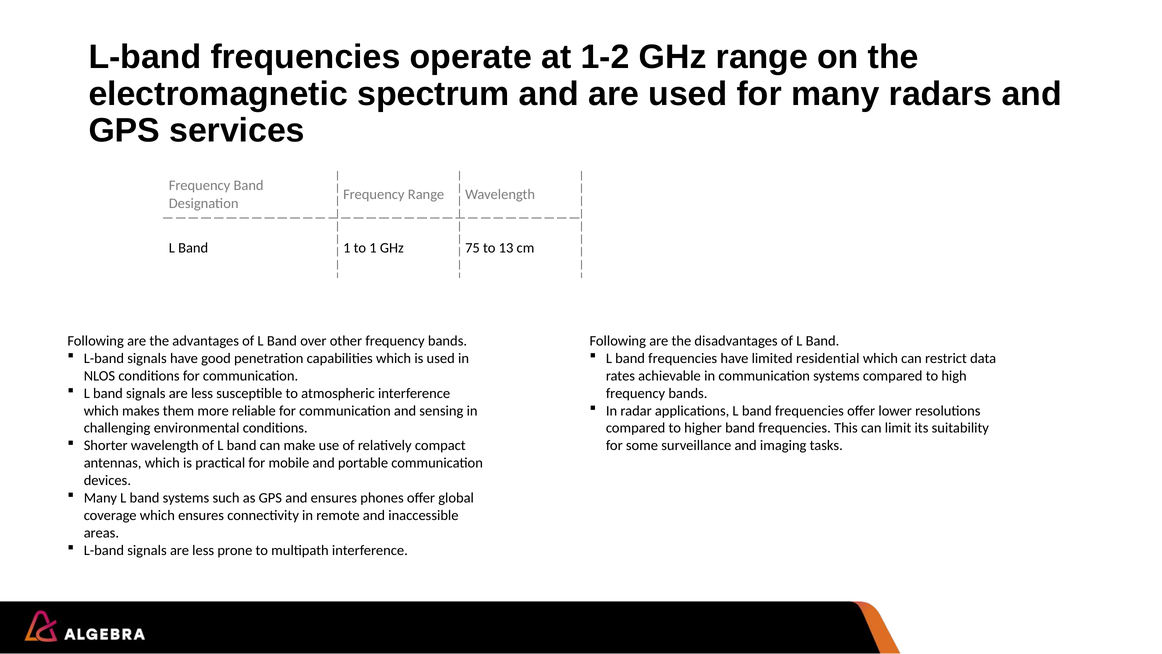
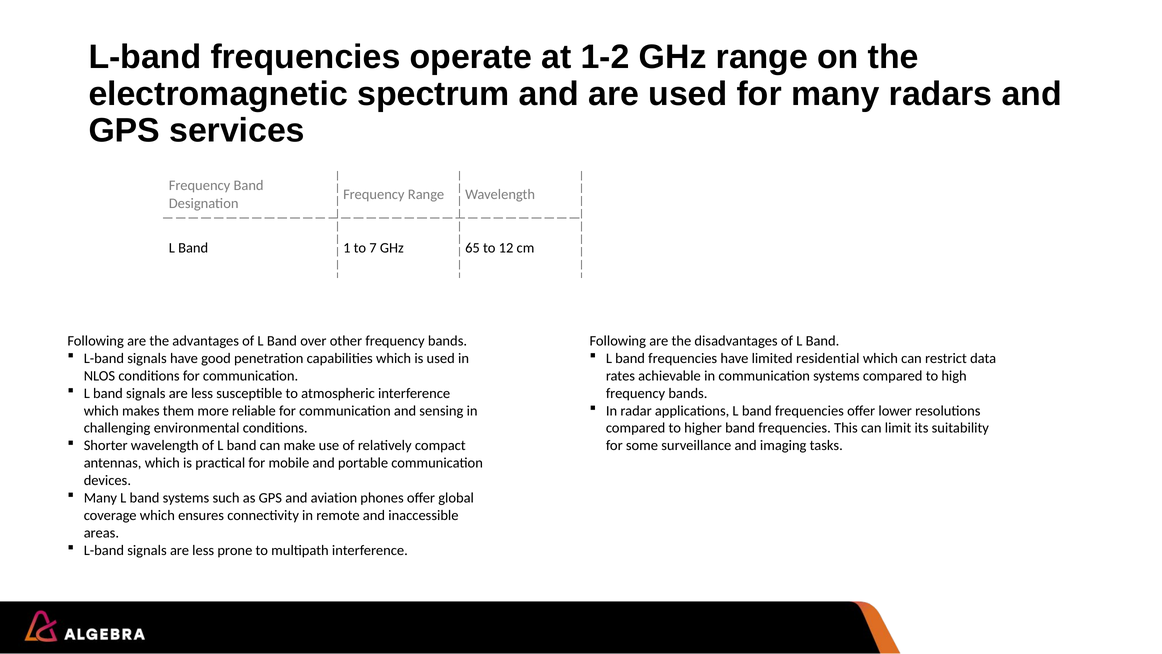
to 1: 1 -> 7
75: 75 -> 65
13: 13 -> 12
and ensures: ensures -> aviation
